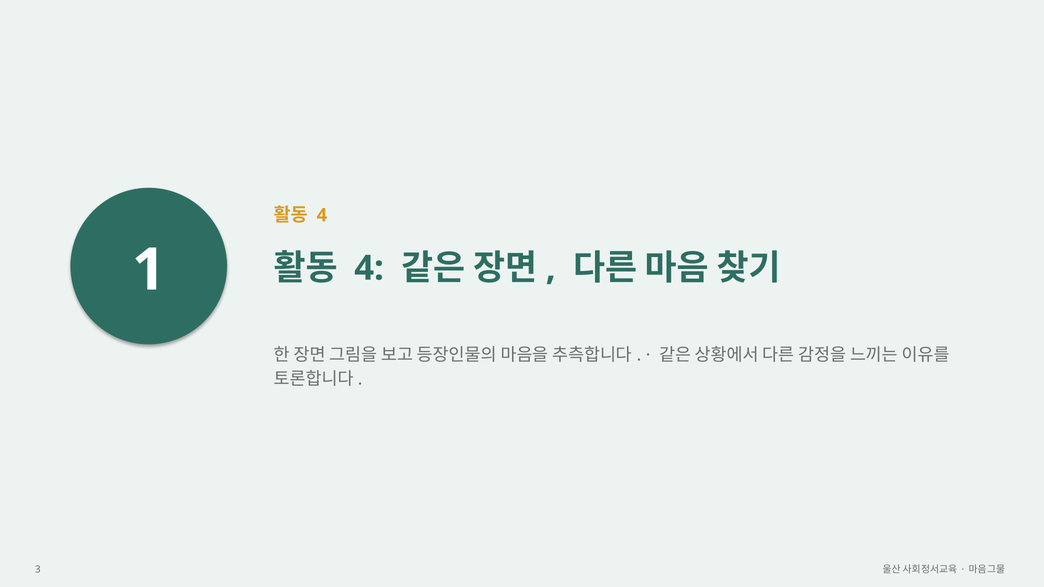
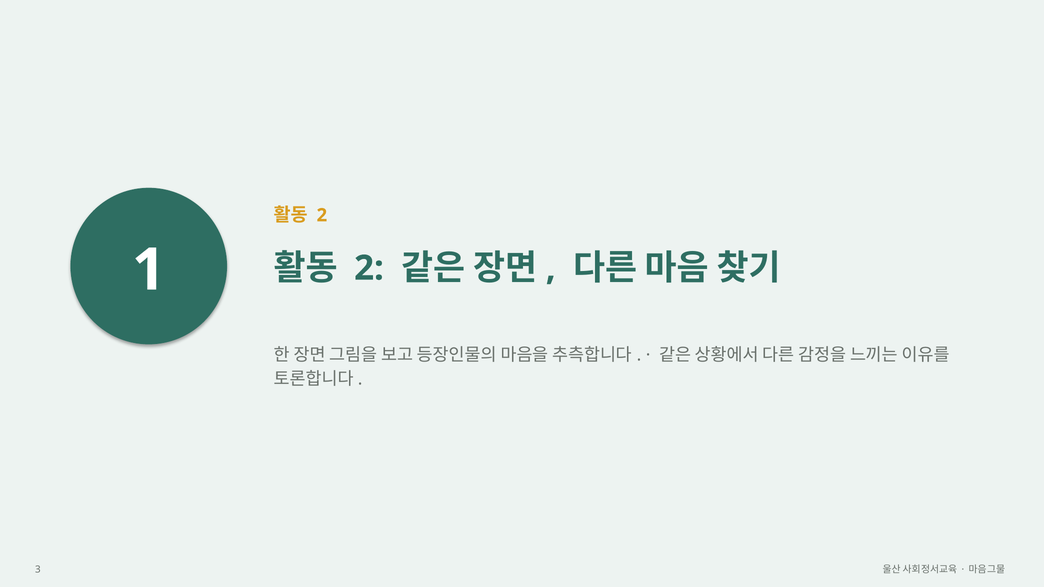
4 at (322, 215): 4 -> 2
4 at (369, 268): 4 -> 2
